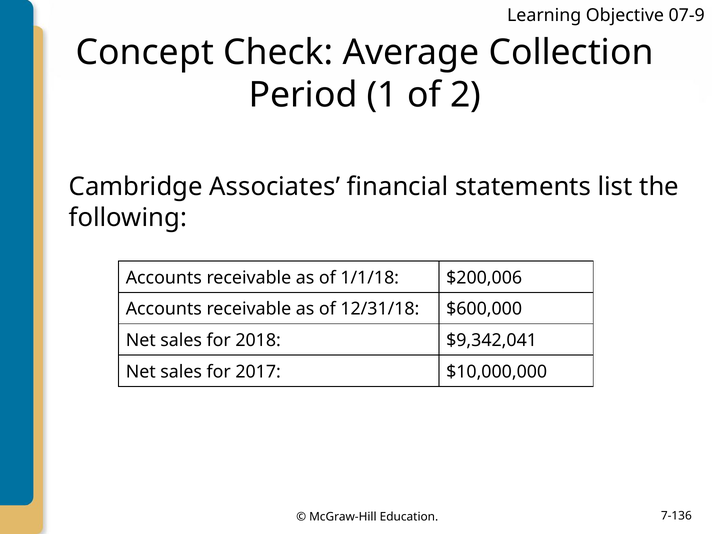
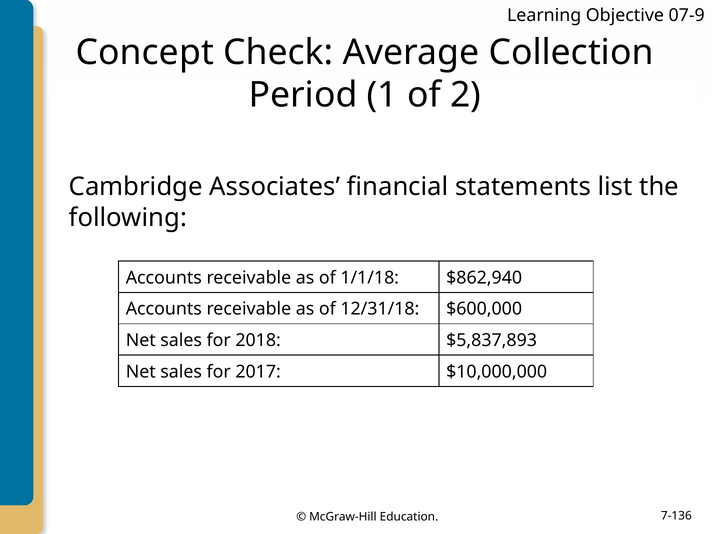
$200,006: $200,006 -> $862,940
$9,342,041: $9,342,041 -> $5,837,893
